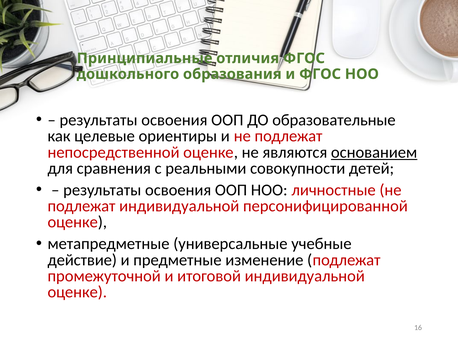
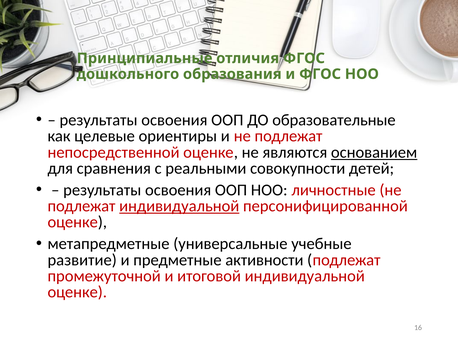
индивидуальной at (179, 206) underline: none -> present
действие: действие -> развитие
изменение: изменение -> активности
